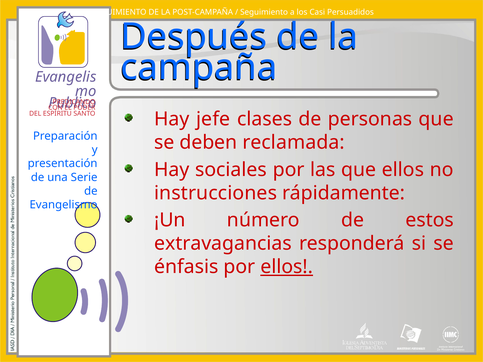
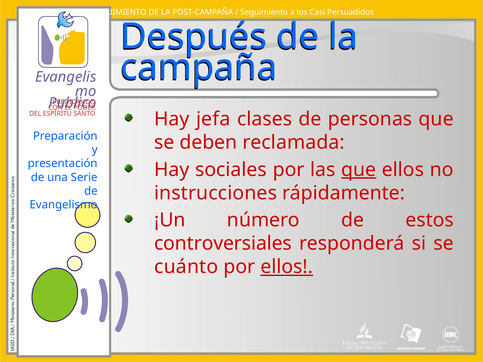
jefe: jefe -> jefa
que at (359, 170) underline: none -> present
extravagancias: extravagancias -> controversiales
énfasis: énfasis -> cuánto
